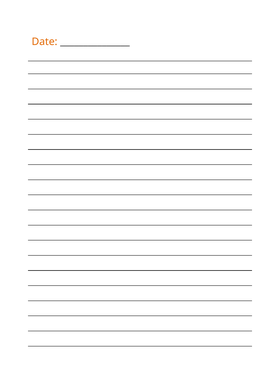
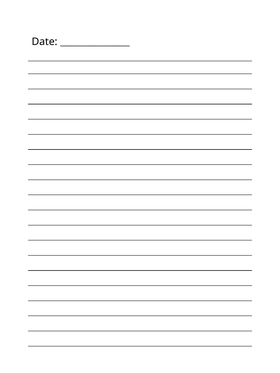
Date colour: orange -> black
